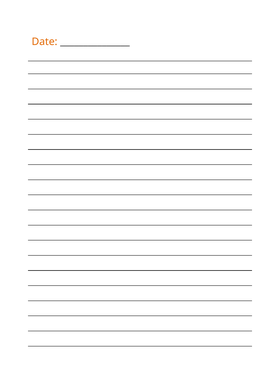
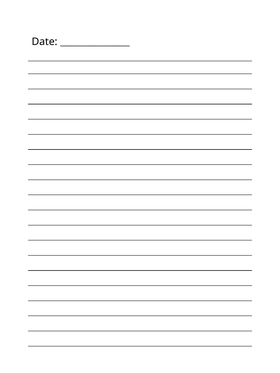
Date colour: orange -> black
